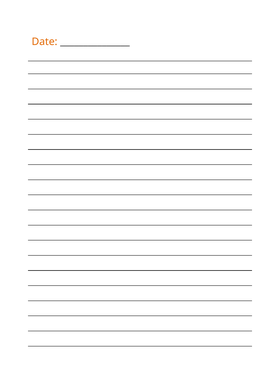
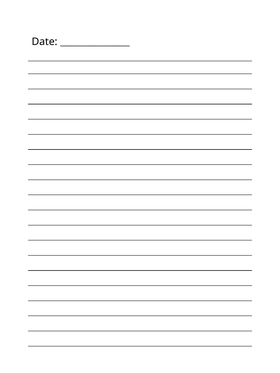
Date colour: orange -> black
